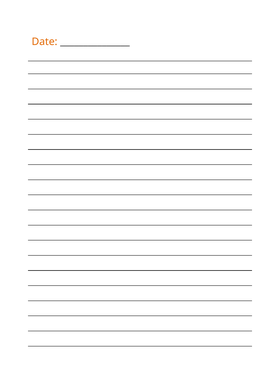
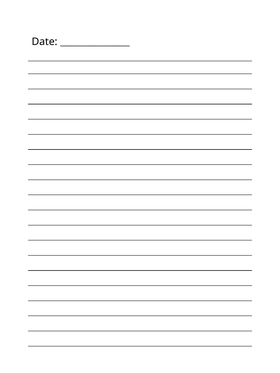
Date colour: orange -> black
